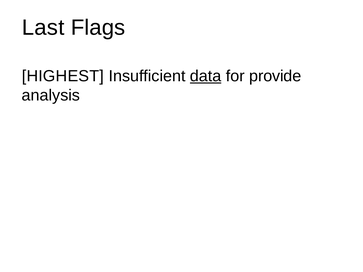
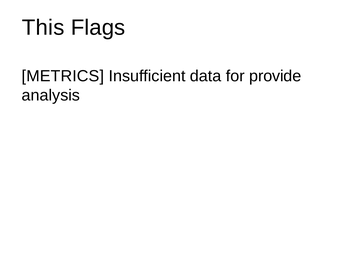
Last: Last -> This
HIGHEST: HIGHEST -> METRICS
data underline: present -> none
